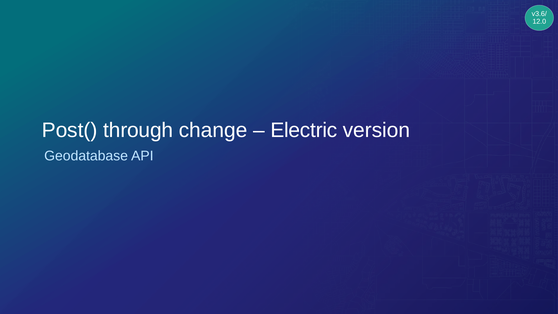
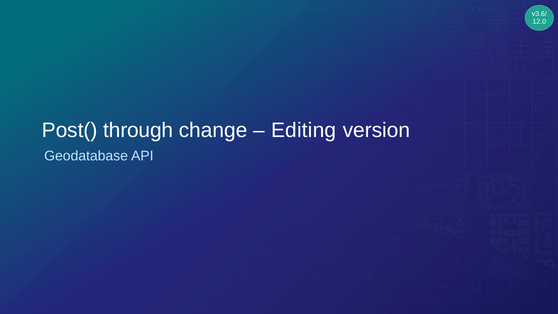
Electric: Electric -> Editing
